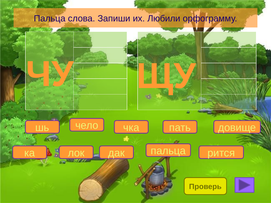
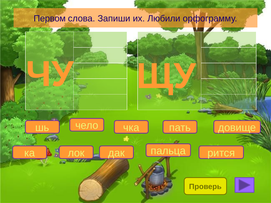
Пальца at (50, 18): Пальца -> Первом
